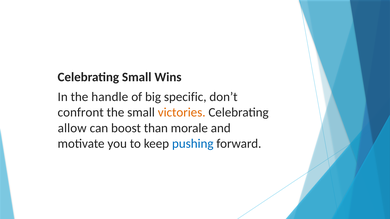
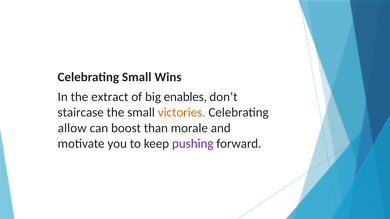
handle: handle -> extract
specific: specific -> enables
confront: confront -> staircase
pushing colour: blue -> purple
